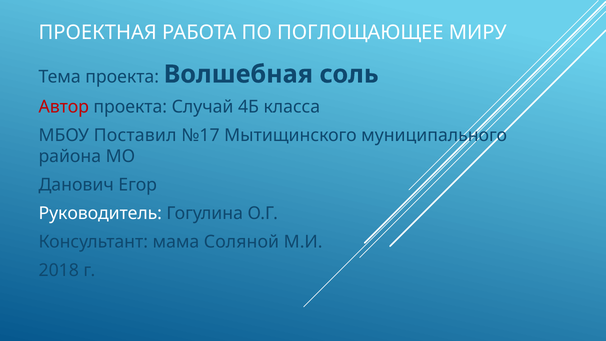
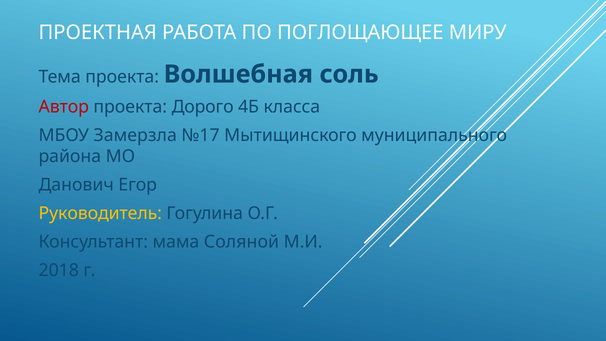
Случай: Случай -> Дорого
Поставил: Поставил -> Замерзла
Руководитель colour: white -> yellow
